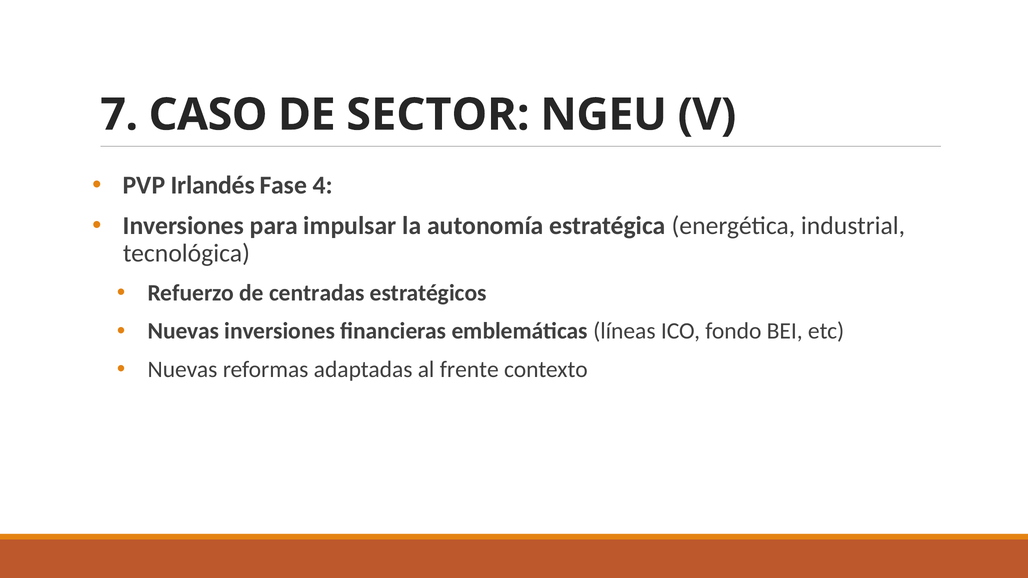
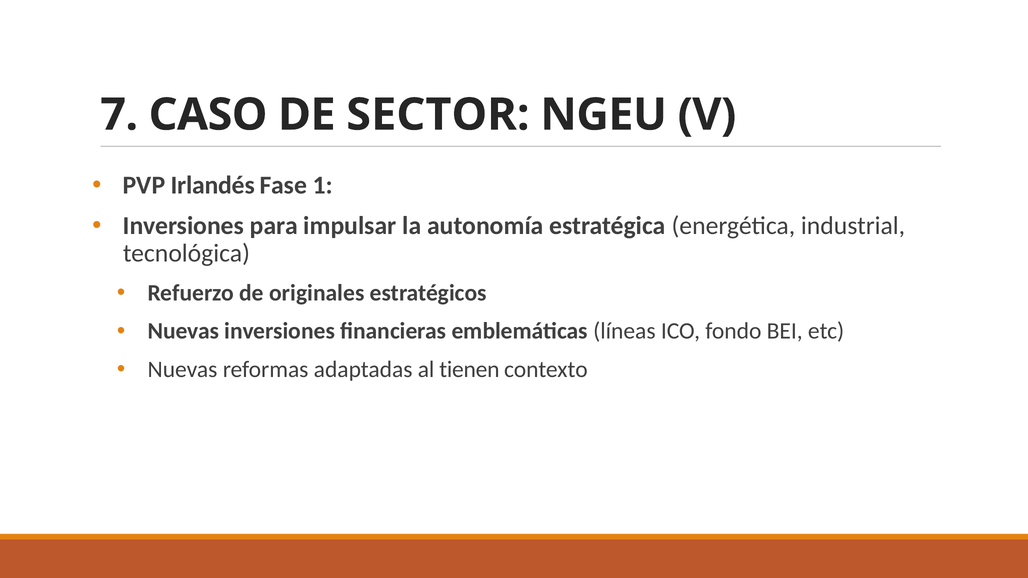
4: 4 -> 1
centradas: centradas -> originales
frente: frente -> tienen
